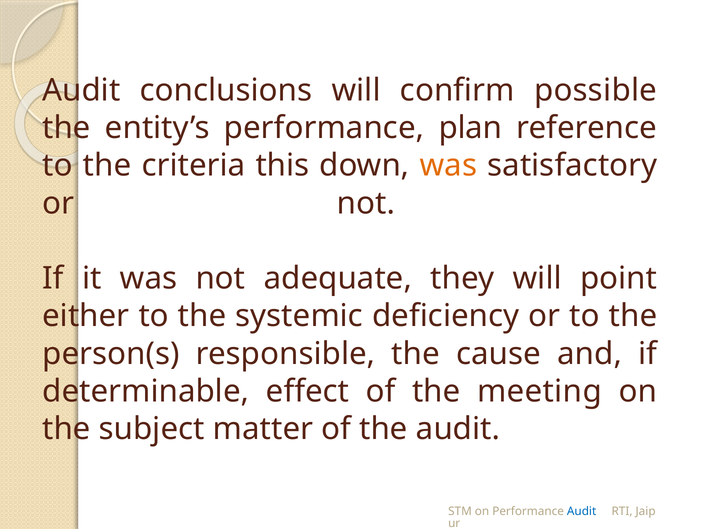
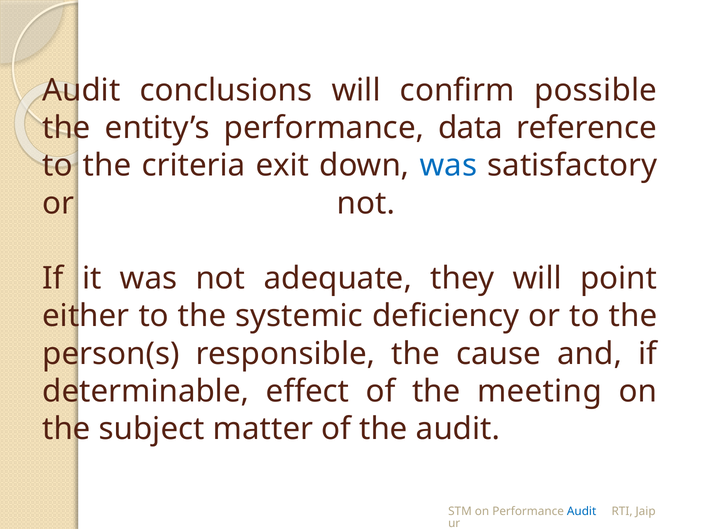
plan: plan -> data
this: this -> exit
was at (448, 166) colour: orange -> blue
